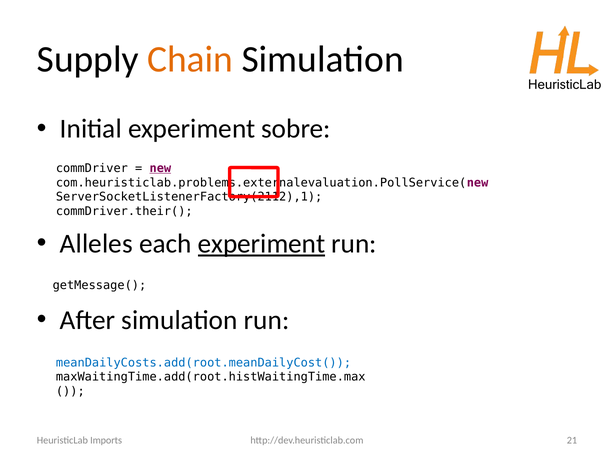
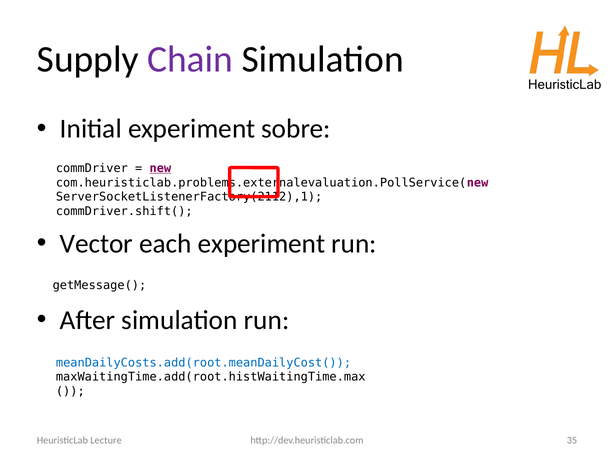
Chain colour: orange -> purple
commDriver.their(: commDriver.their( -> commDriver.shift(
Alleles: Alleles -> Vector
experiment at (261, 244) underline: present -> none
21: 21 -> 35
Imports: Imports -> Lecture
